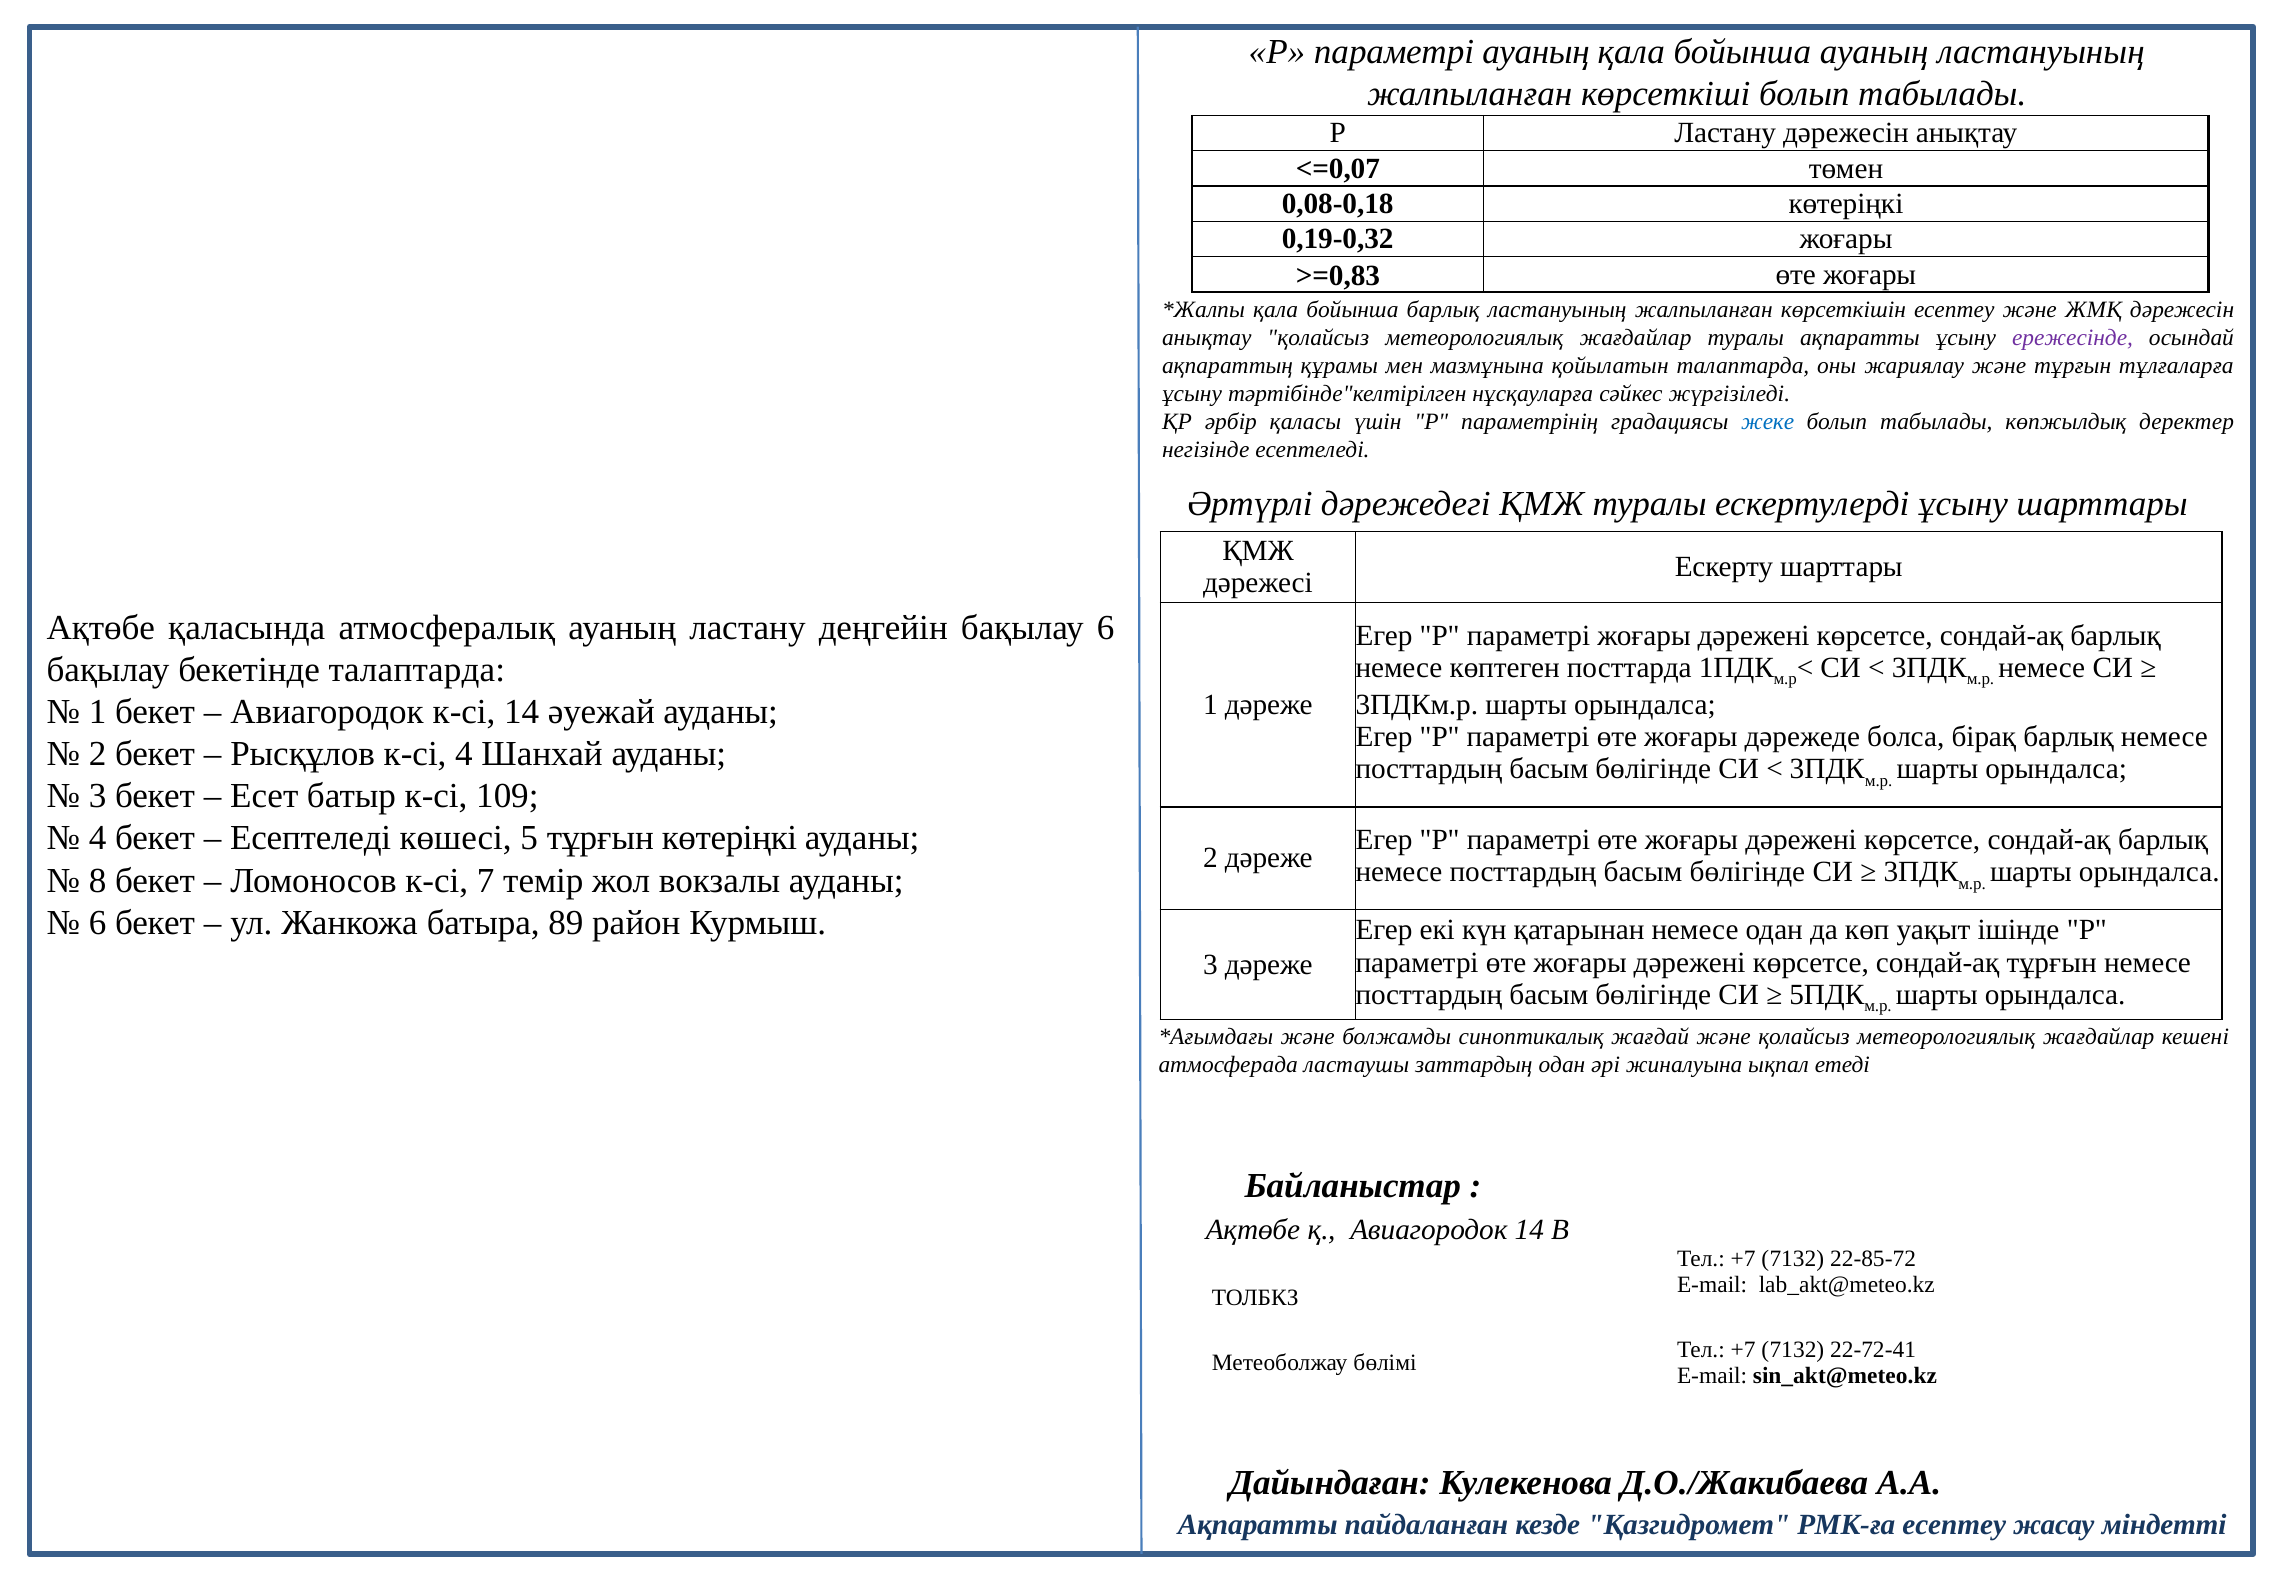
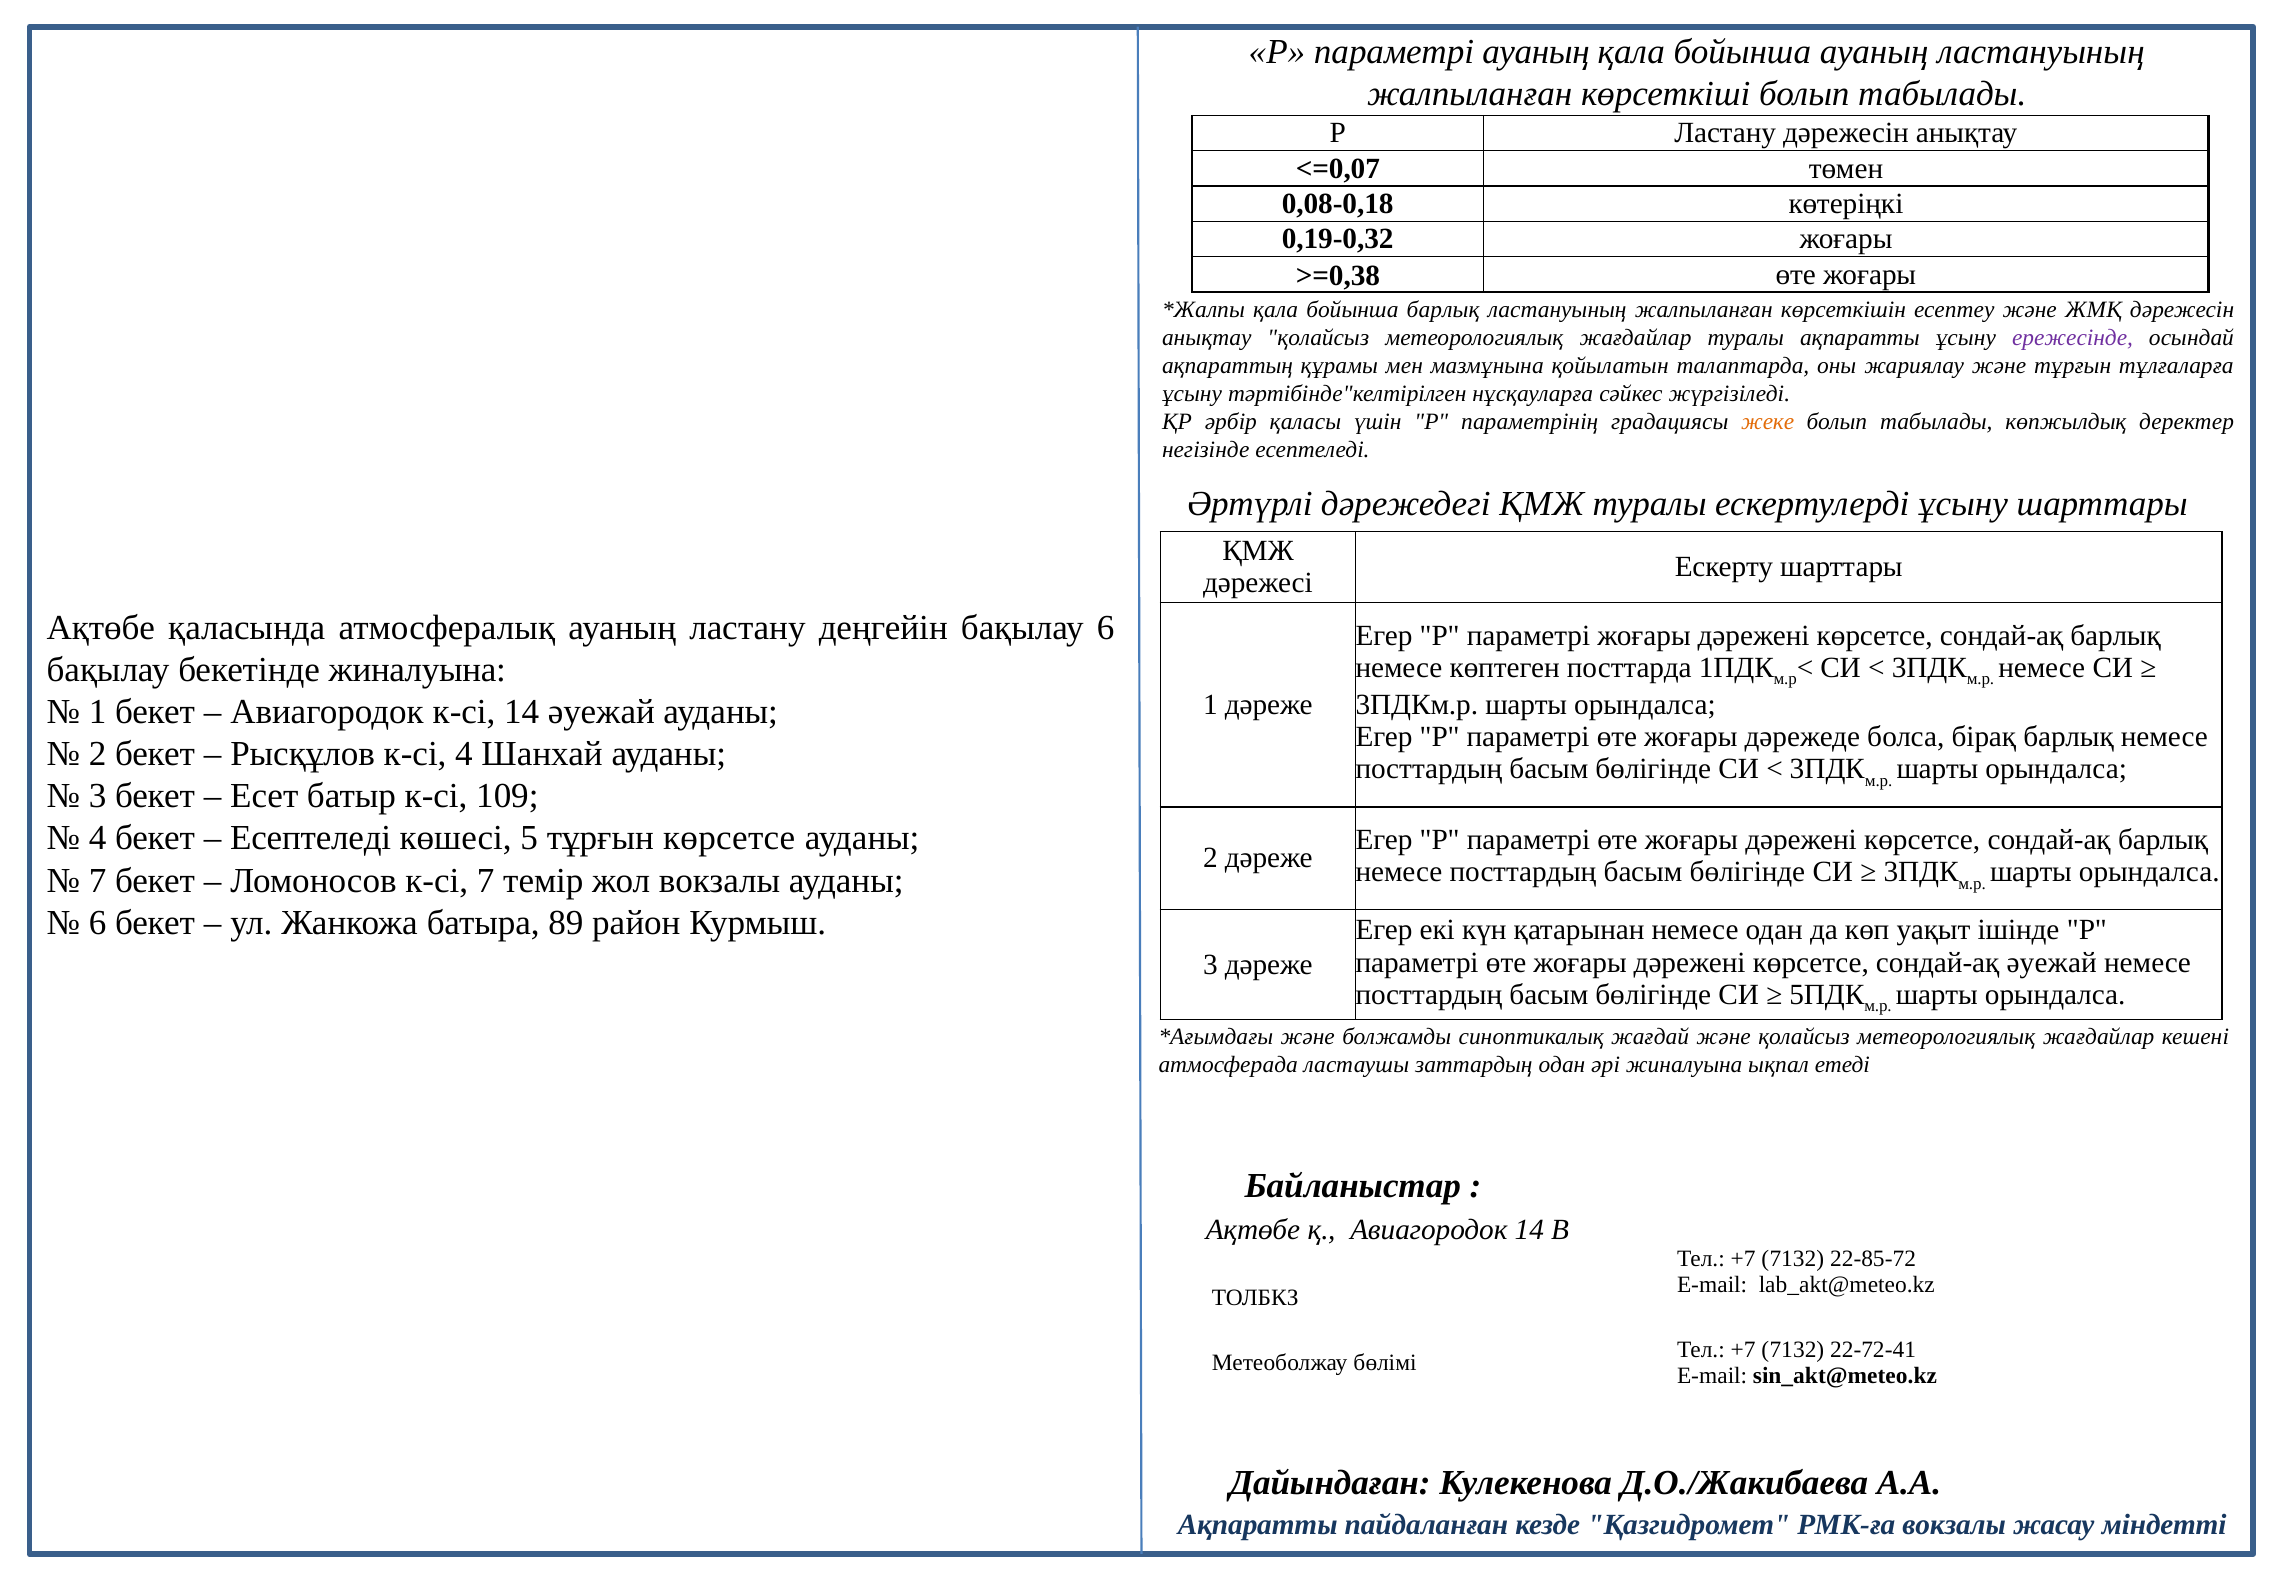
>=0,83: >=0,83 -> >=0,38
жеке colour: blue -> orange
бекетінде талаптарда: талаптарда -> жиналуына
тұрғын көтеріңкі: көтеріңкі -> көрсетсе
8 at (98, 880): 8 -> 7
сондай-ақ тұрғын: тұрғын -> әуежай
РМК-ға есептеу: есептеу -> вокзалы
